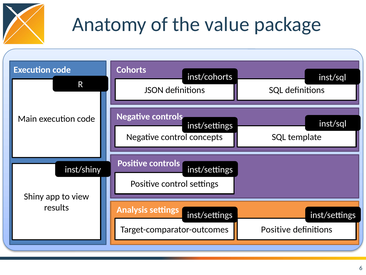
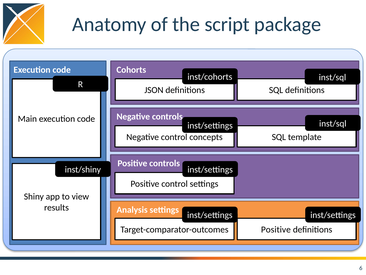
value: value -> script
